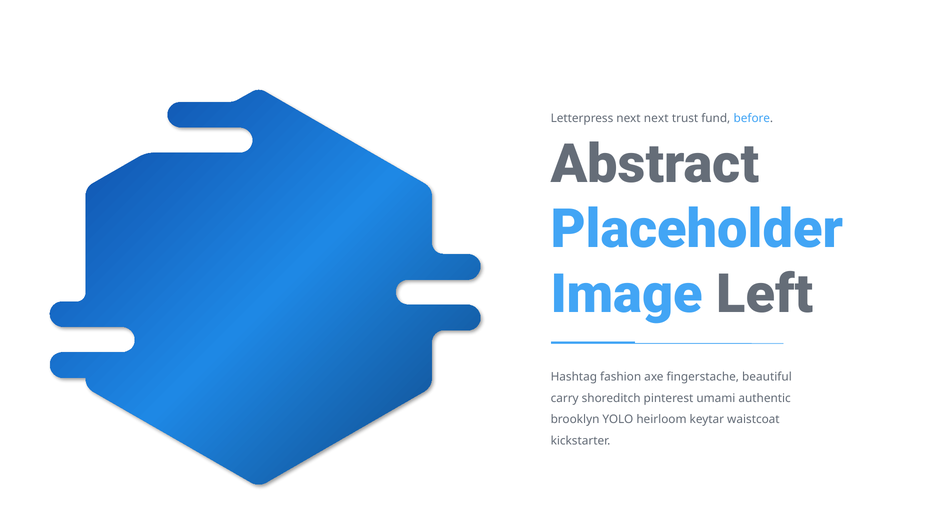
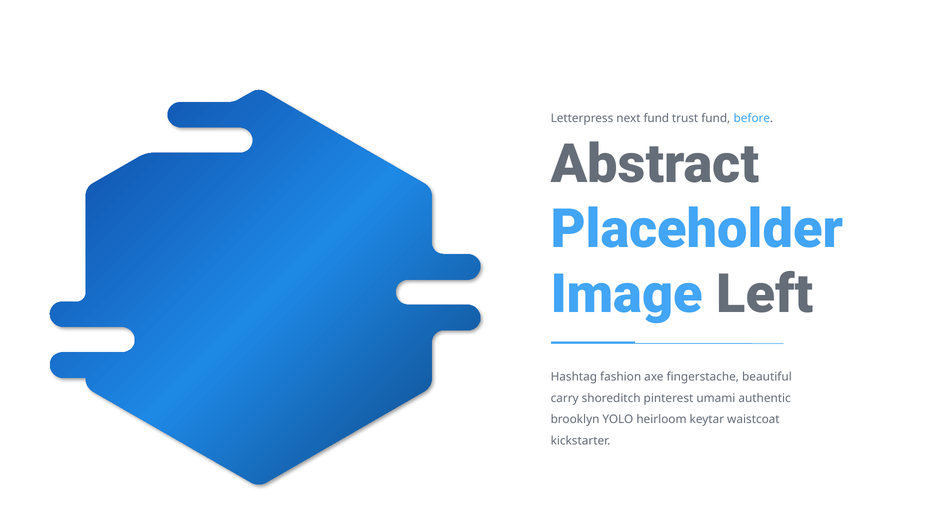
next next: next -> fund
